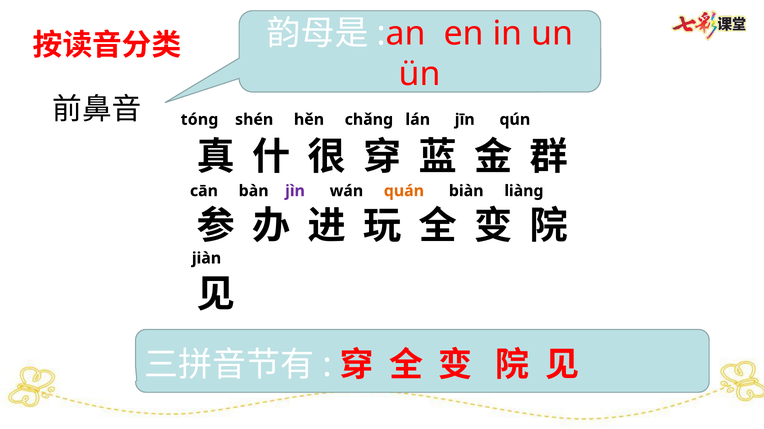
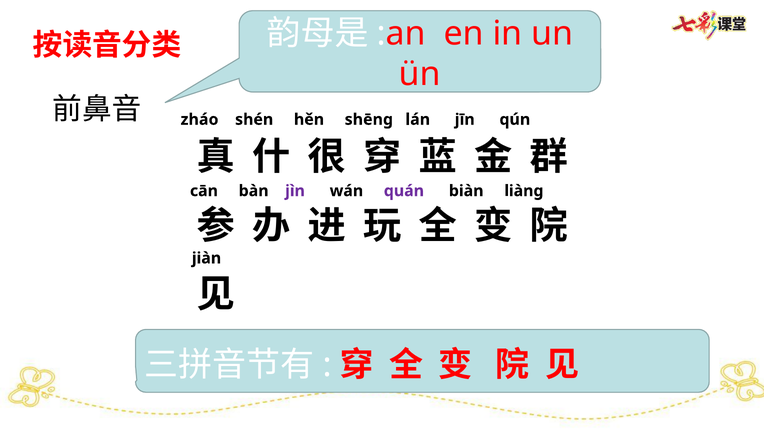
tóng: tóng -> zháo
chǎng: chǎng -> shēng
quán colour: orange -> purple
